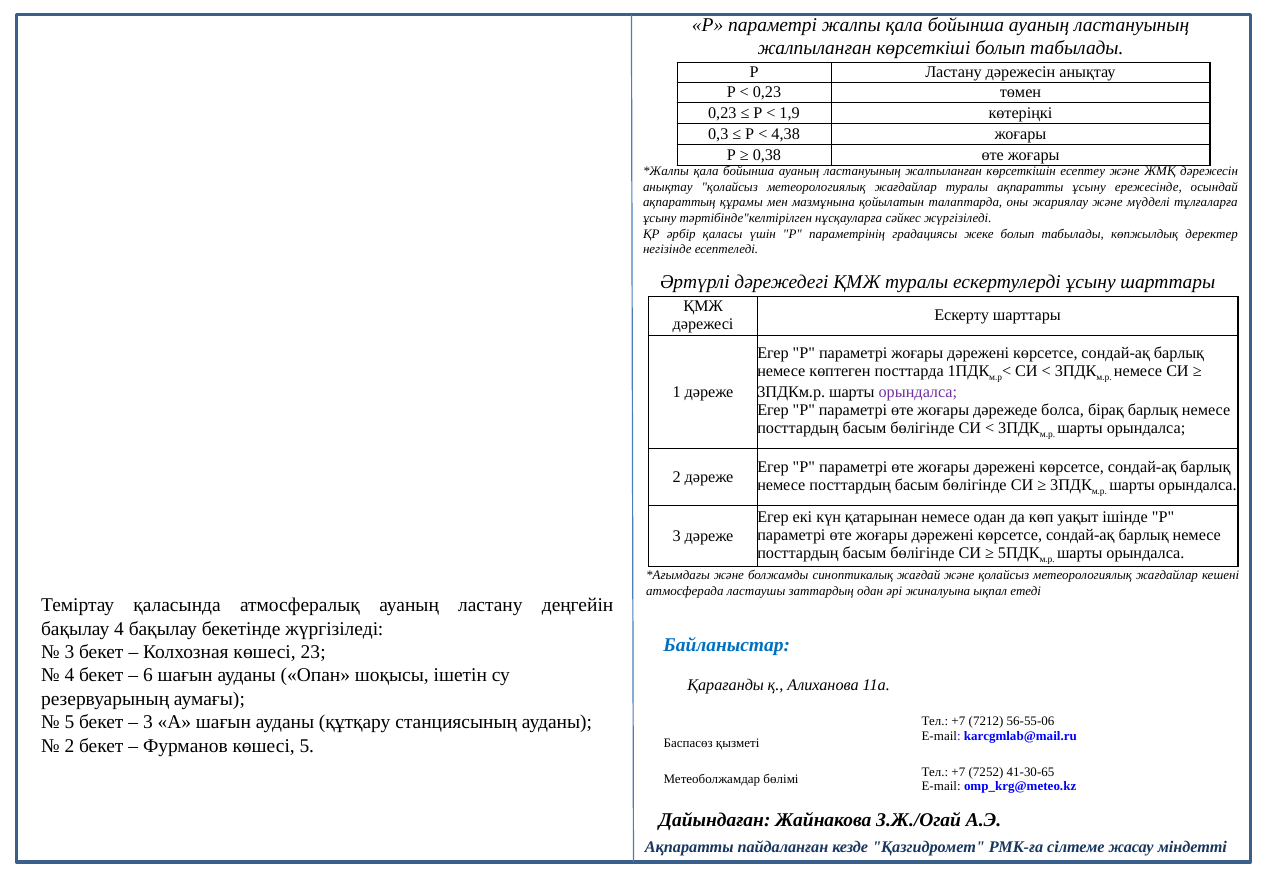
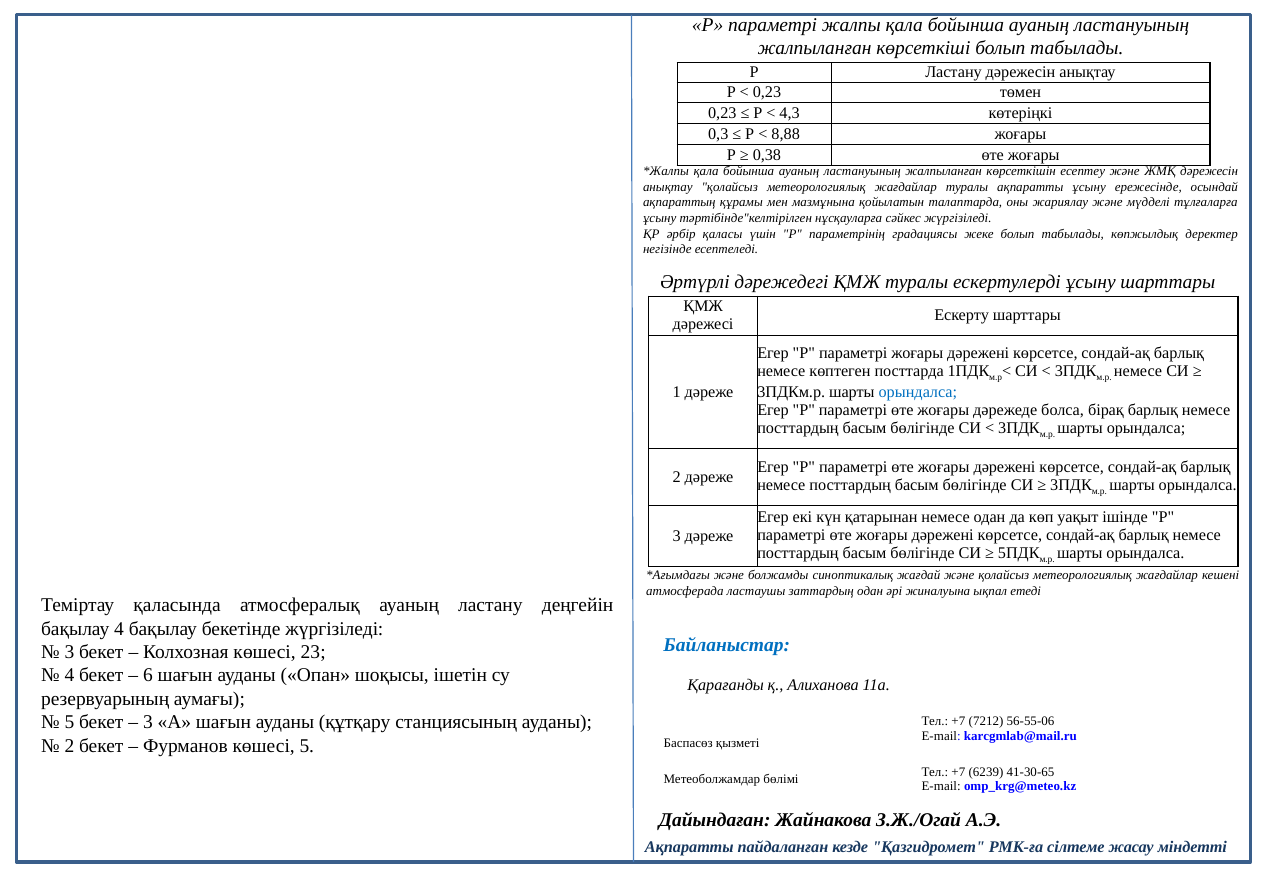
1,9: 1,9 -> 4,3
4,38: 4,38 -> 8,88
орындалса at (918, 392) colour: purple -> blue
7252: 7252 -> 6239
